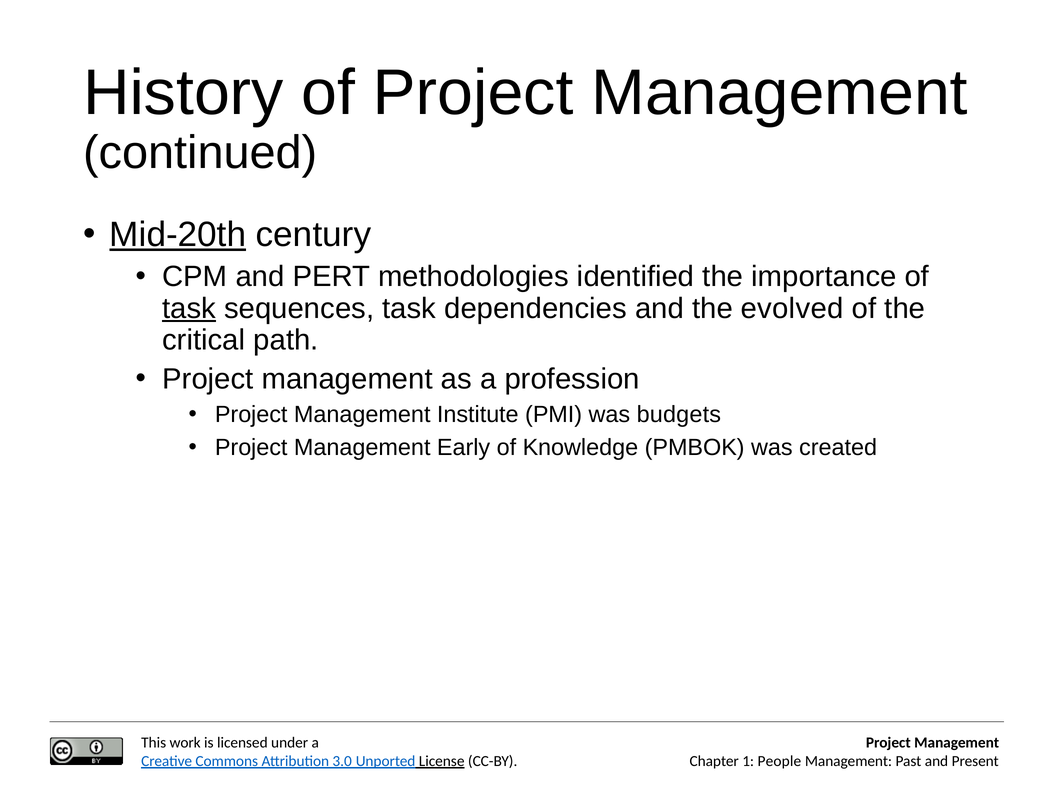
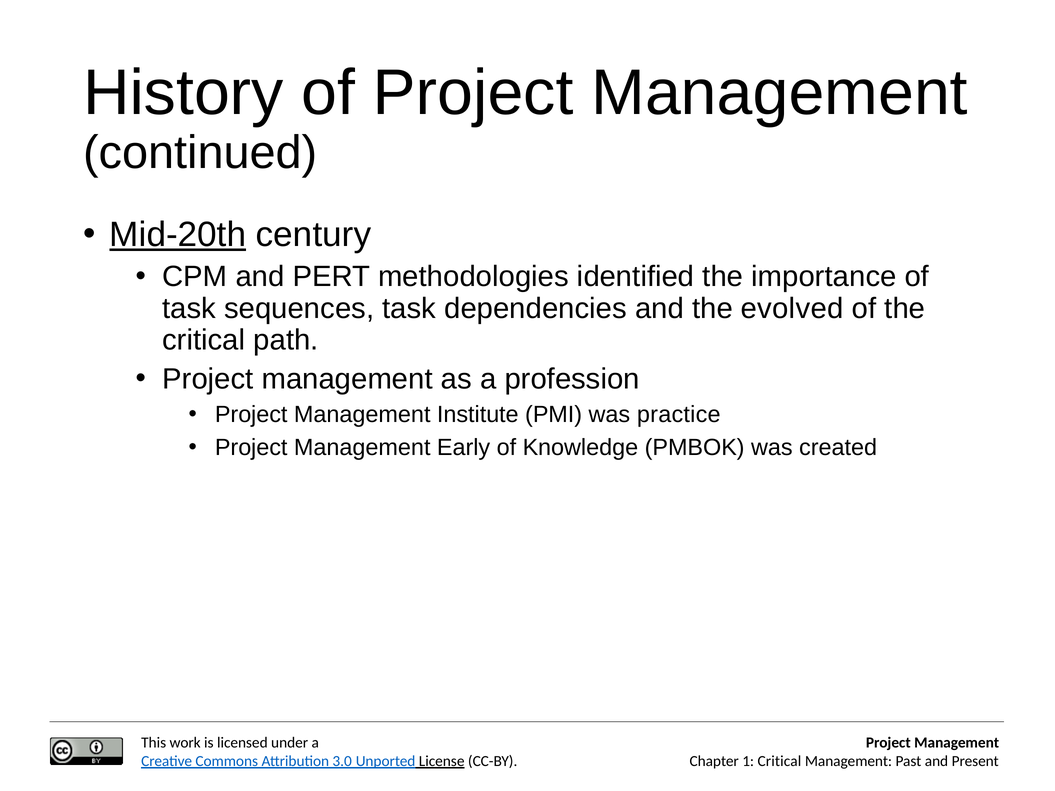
task at (189, 308) underline: present -> none
budgets: budgets -> practice
People at (779, 761): People -> Critical
